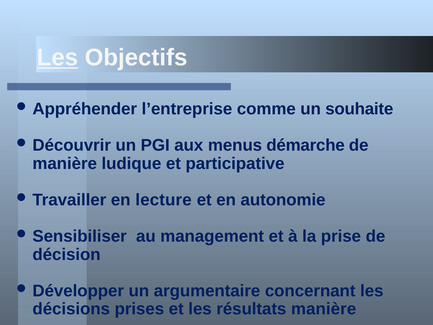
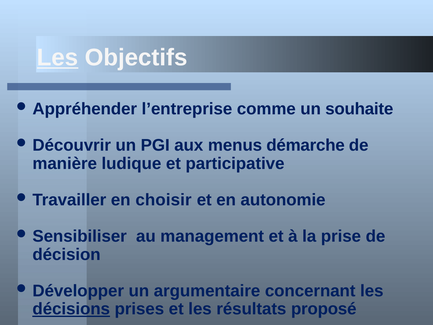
lecture: lecture -> choisir
décisions underline: none -> present
résultats manière: manière -> proposé
